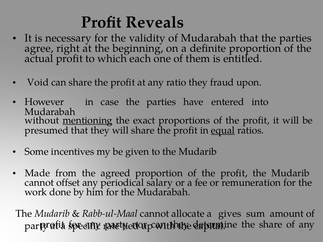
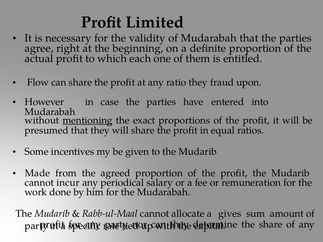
Reveals: Reveals -> Limited
Void: Void -> Flow
equal underline: present -> none
offset: offset -> incur
